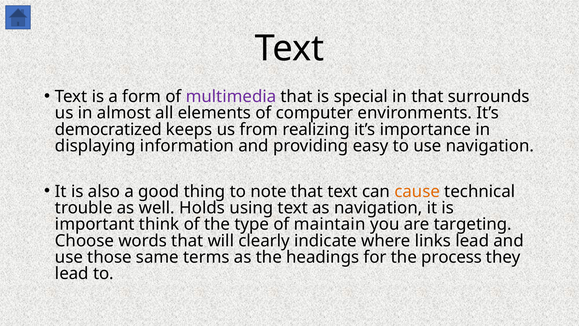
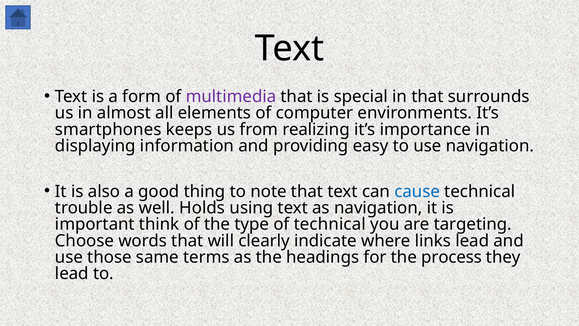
democratized: democratized -> smartphones
cause colour: orange -> blue
of maintain: maintain -> technical
